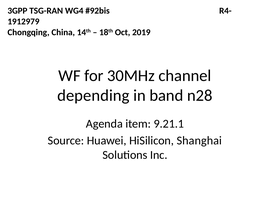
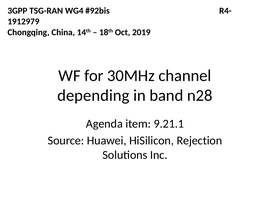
Shanghai: Shanghai -> Rejection
